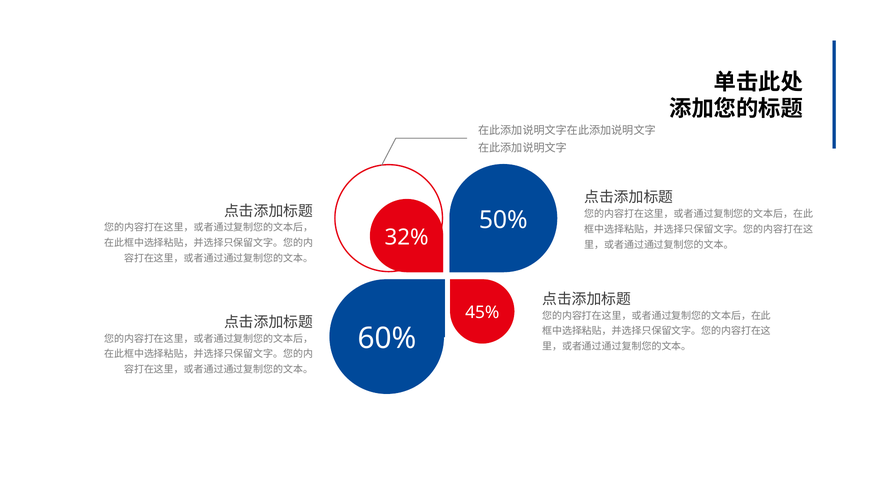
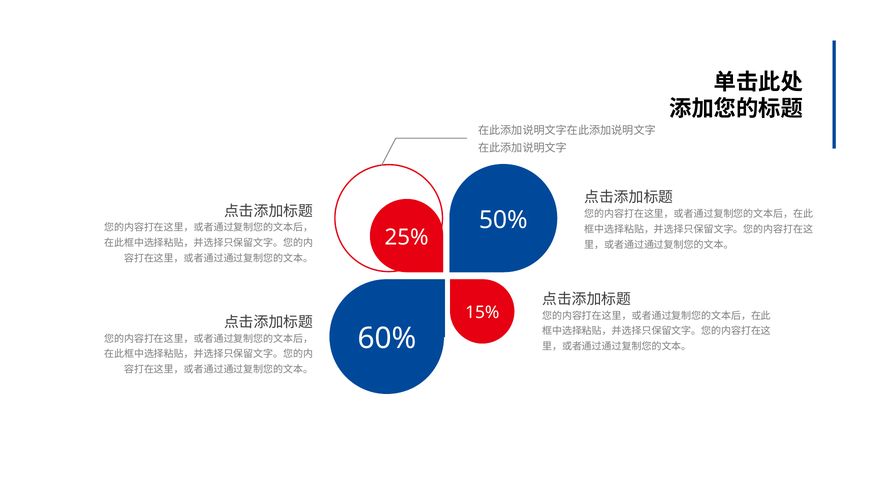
32%: 32% -> 25%
45%: 45% -> 15%
